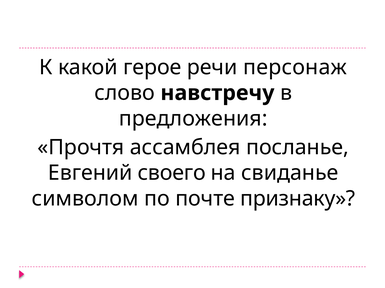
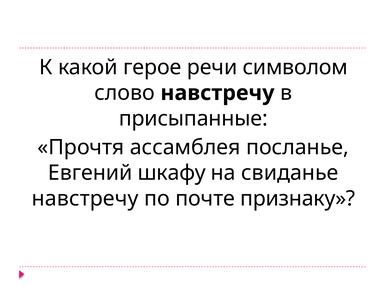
персонаж: персонаж -> символом
предложения: предложения -> присыпанные
своего: своего -> шкафу
символом at (85, 199): символом -> навстречу
